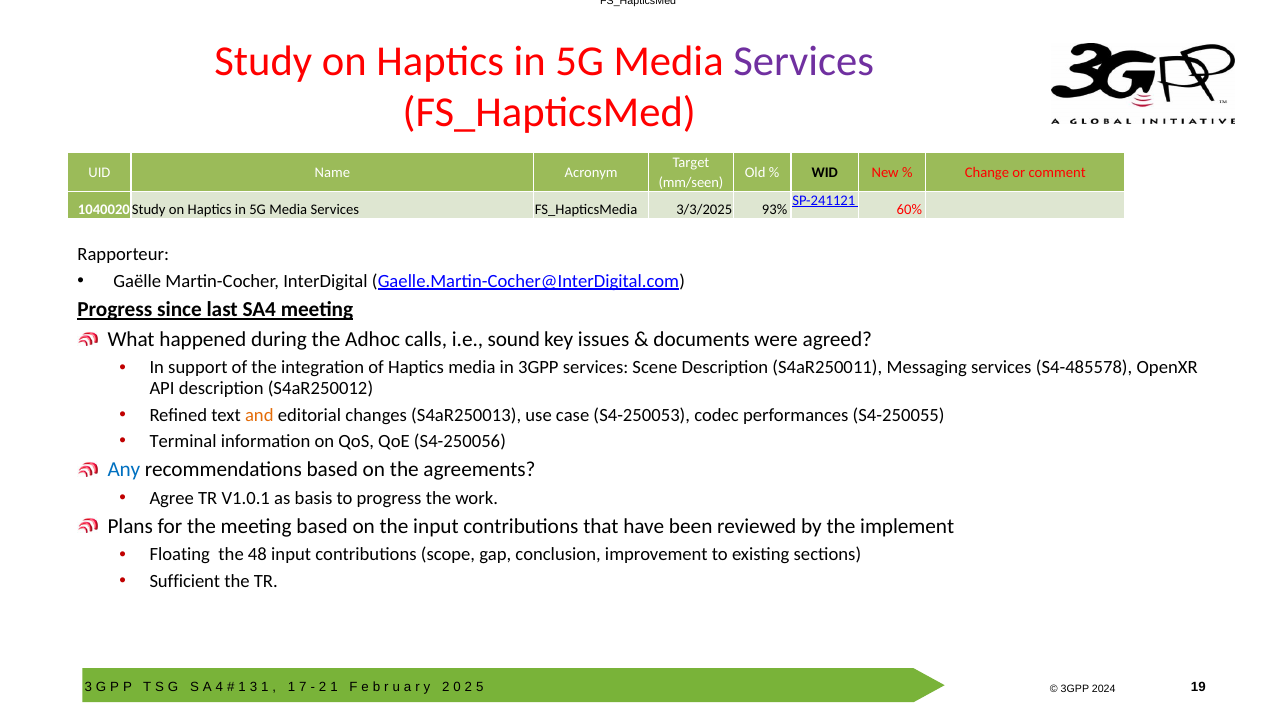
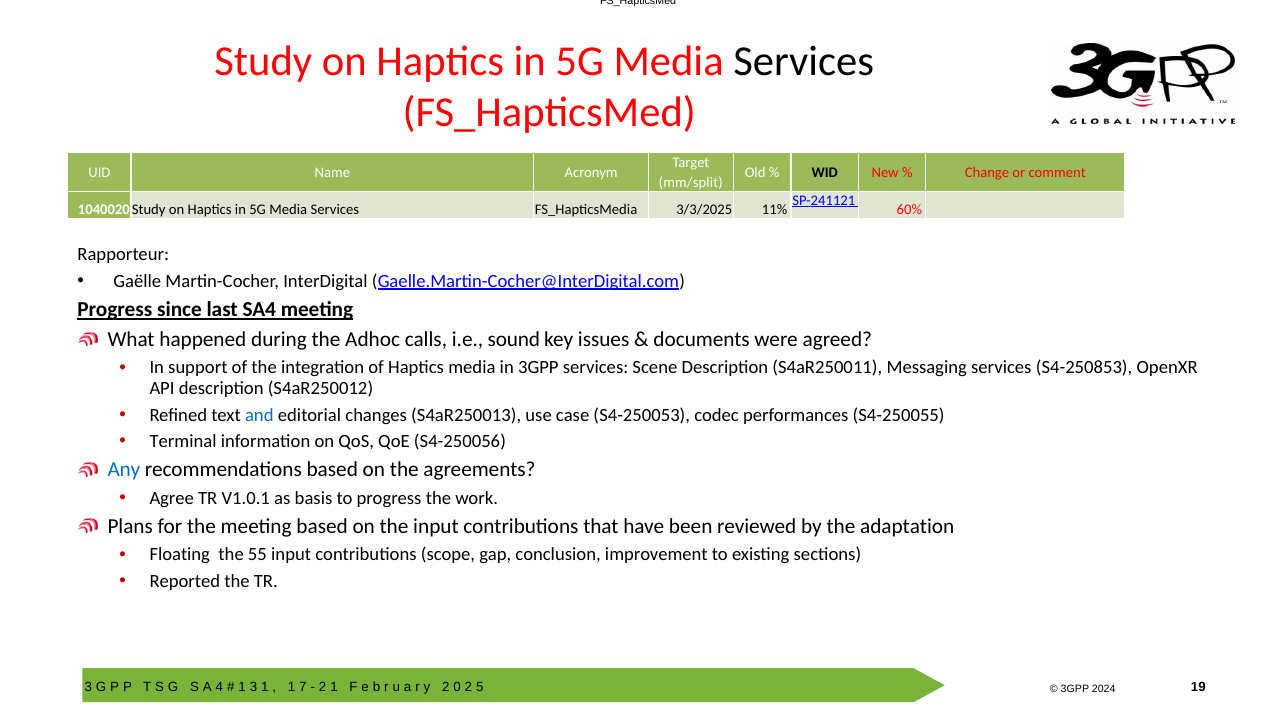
Services at (804, 61) colour: purple -> black
mm/seen: mm/seen -> mm/split
93%: 93% -> 11%
S4-485578: S4-485578 -> S4-250853
and colour: orange -> blue
implement: implement -> adaptation
48: 48 -> 55
Sufficient: Sufficient -> Reported
